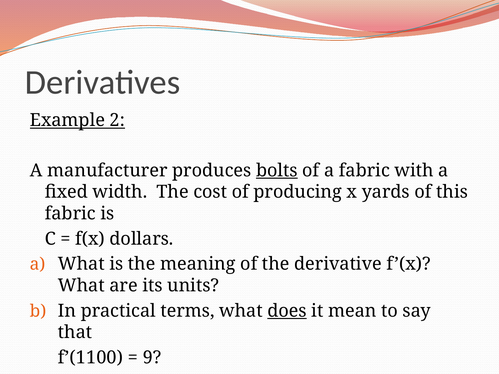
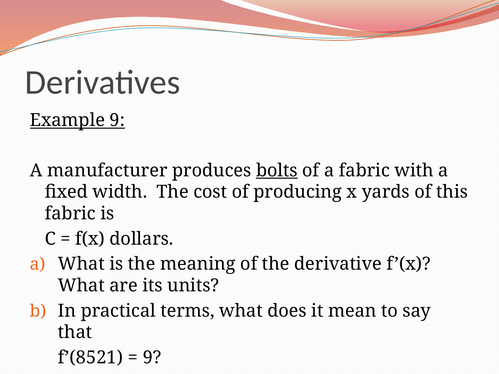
Example 2: 2 -> 9
does underline: present -> none
f’(1100: f’(1100 -> f’(8521
